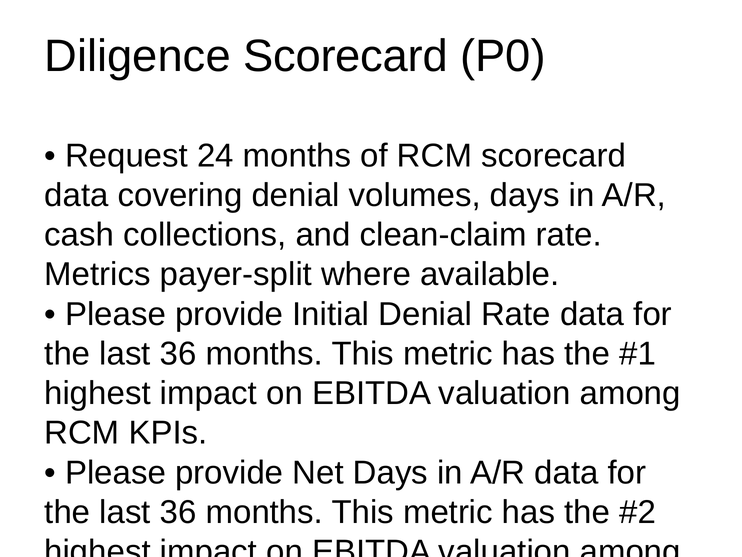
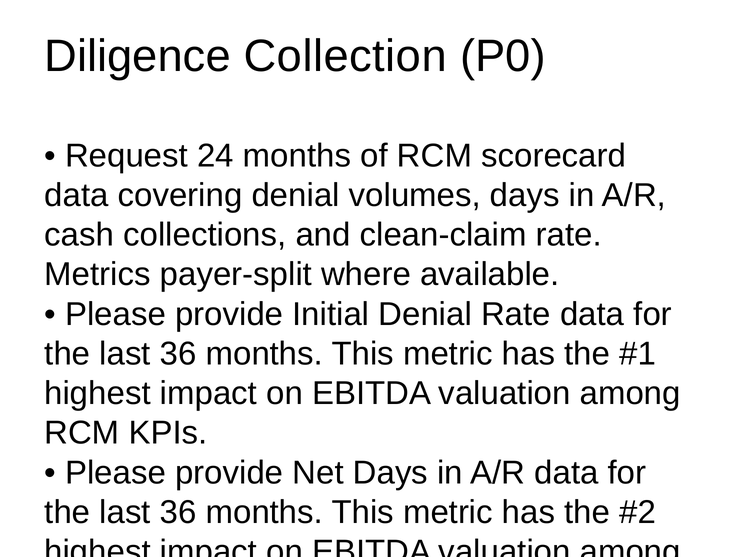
Diligence Scorecard: Scorecard -> Collection
